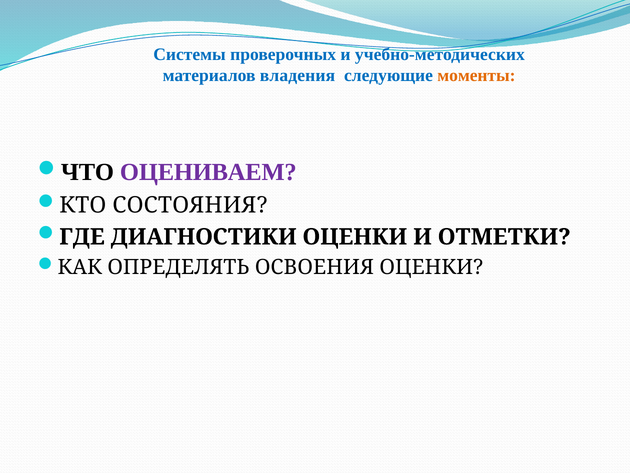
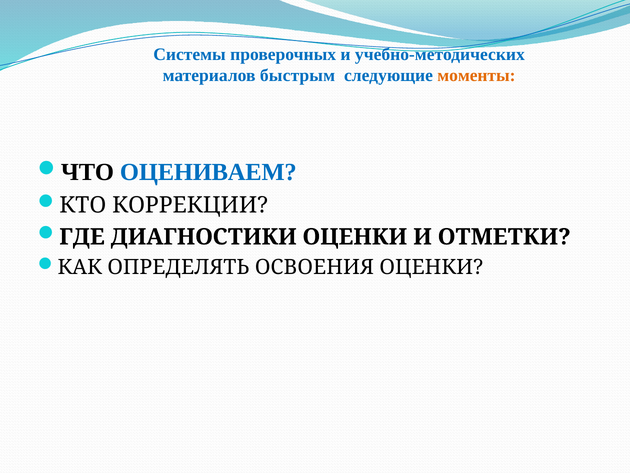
владения: владения -> быстрым
ОЦЕНИВАЕМ colour: purple -> blue
СОСТОЯНИЯ: СОСТОЯНИЯ -> КОРРЕКЦИИ
